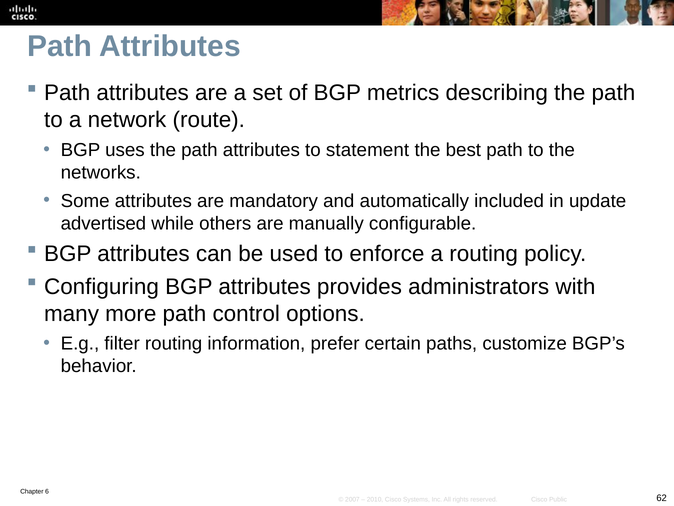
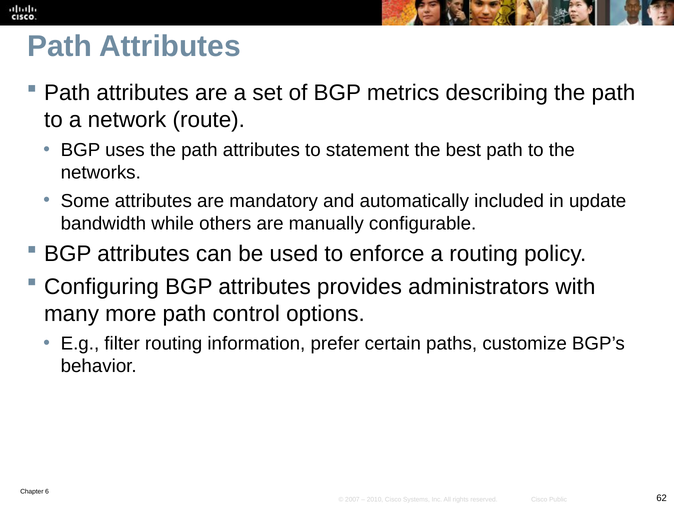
advertised: advertised -> bandwidth
